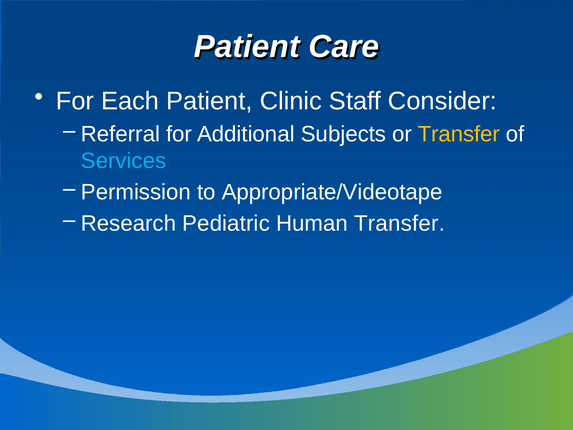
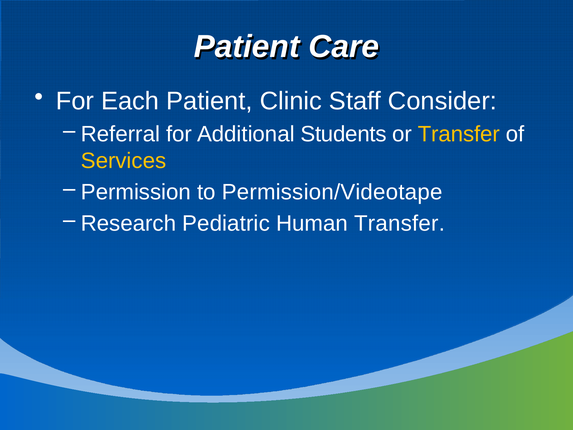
Subjects: Subjects -> Students
Services colour: light blue -> yellow
Appropriate/Videotape: Appropriate/Videotape -> Permission/Videotape
